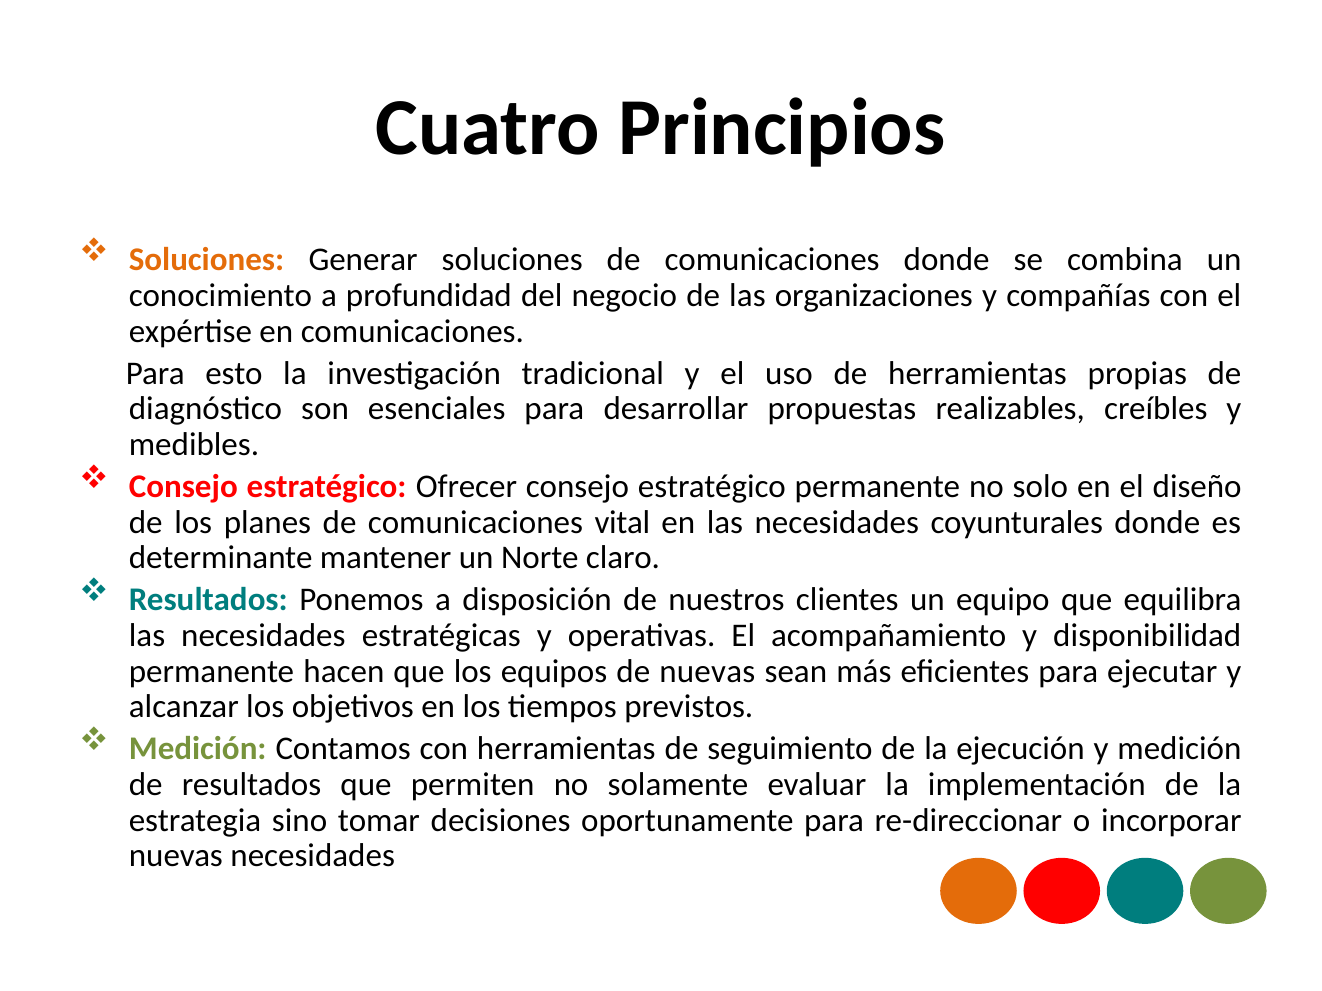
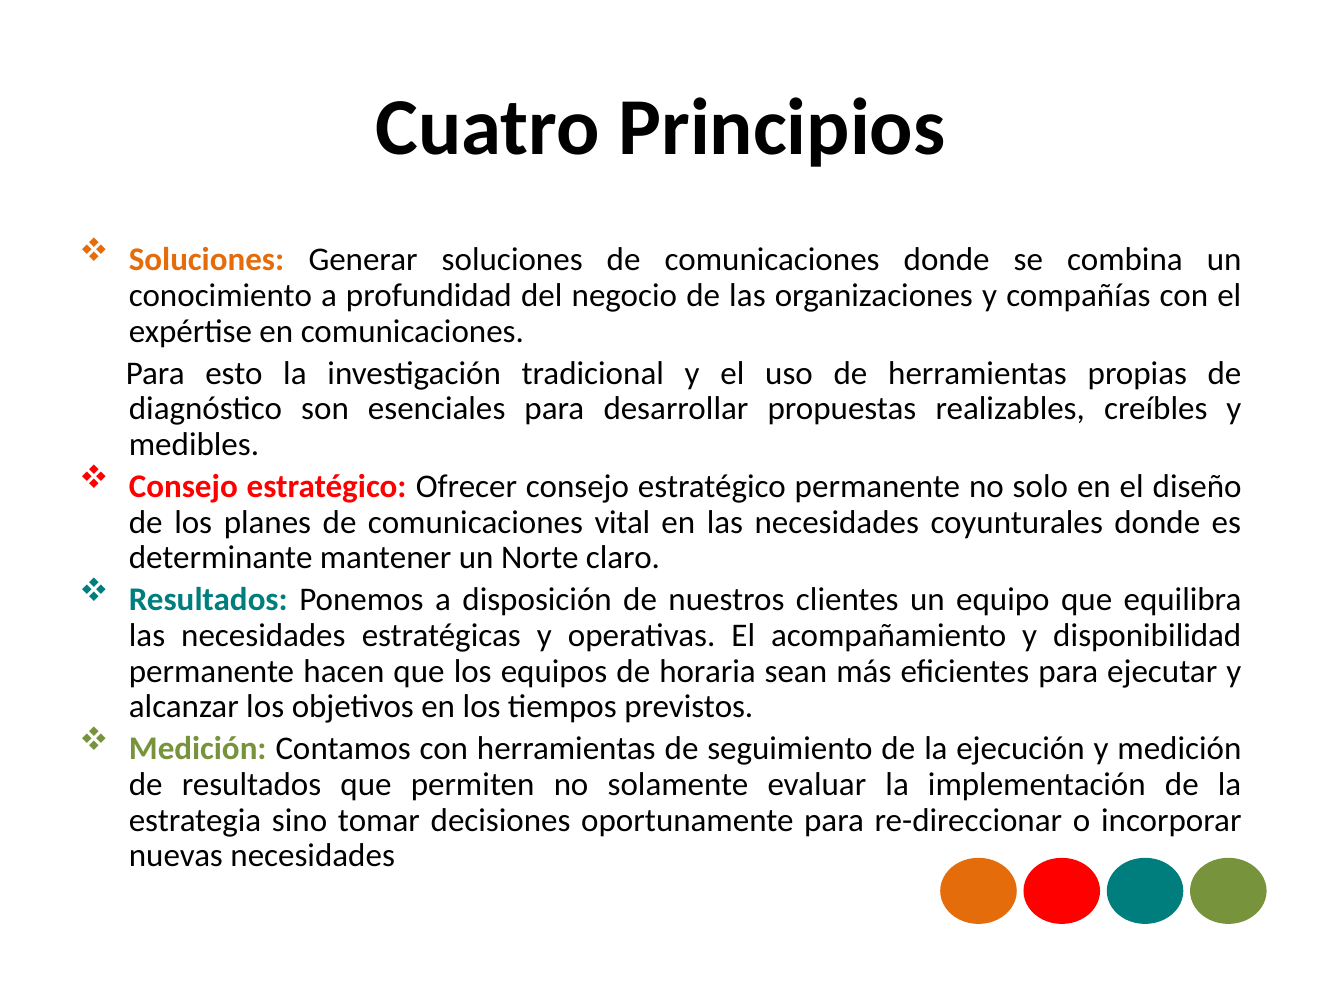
de nuevas: nuevas -> horaria
